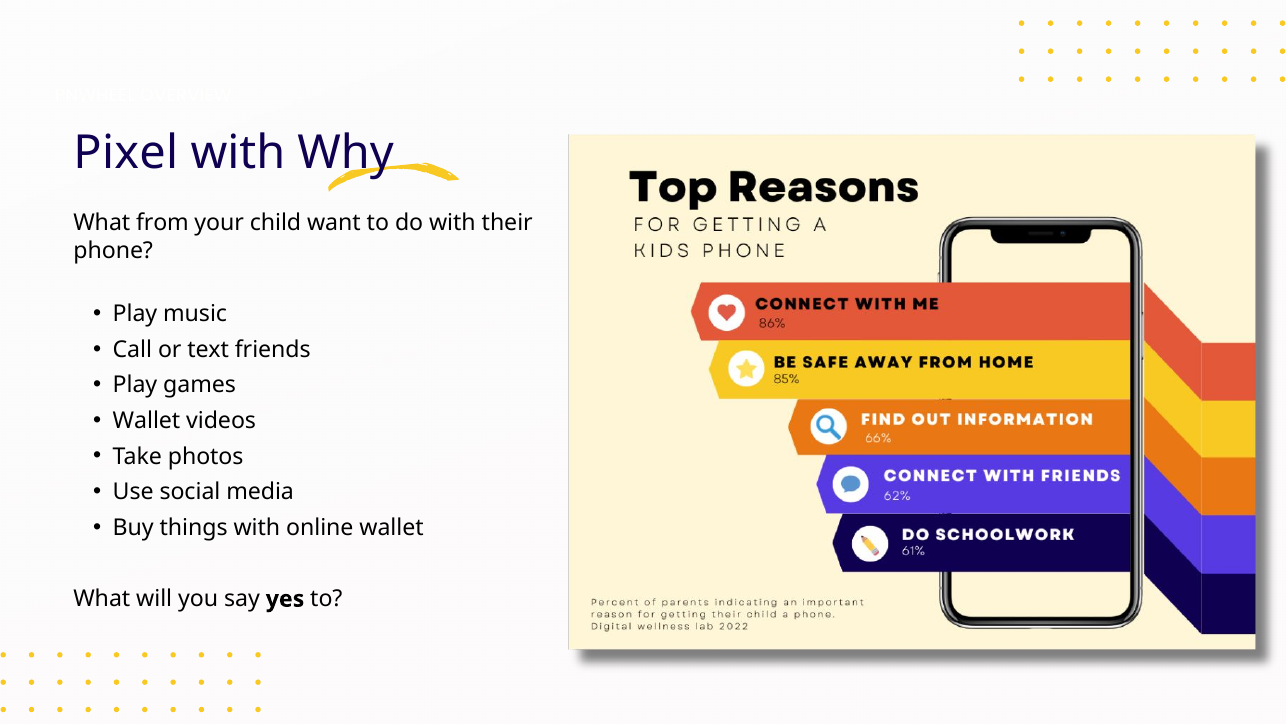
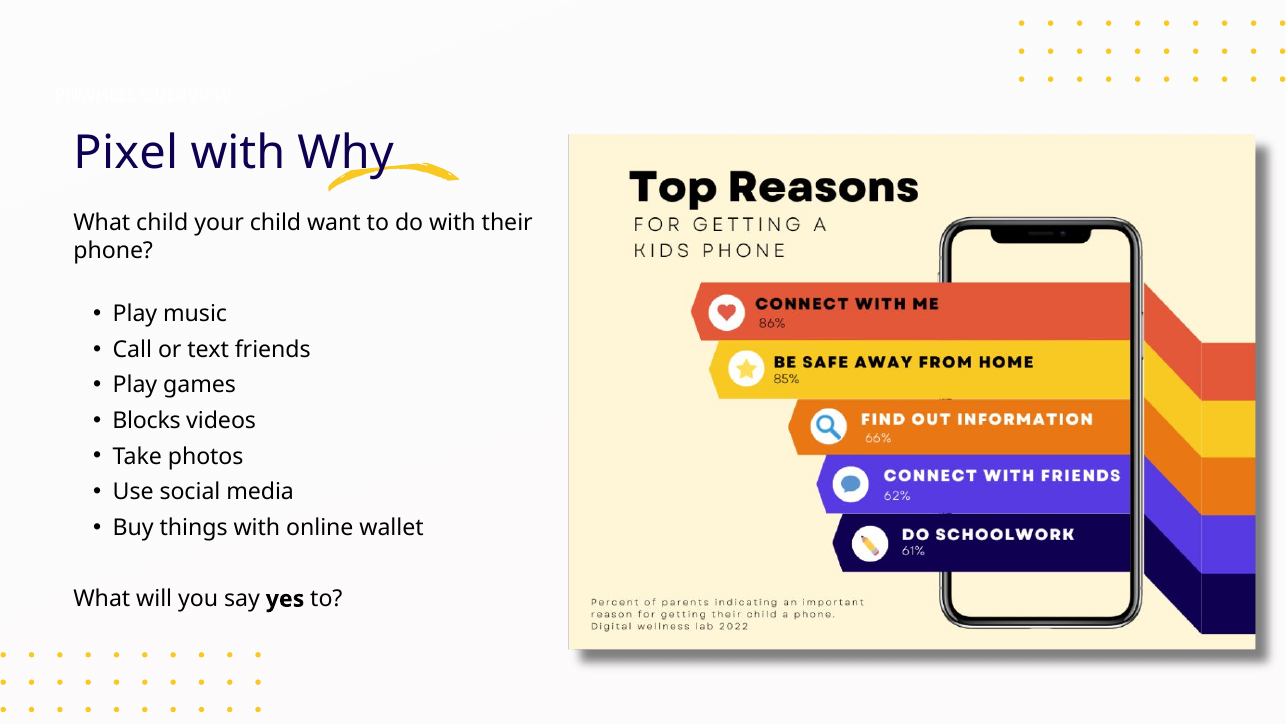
What from: from -> child
Wallet at (147, 421): Wallet -> Blocks
